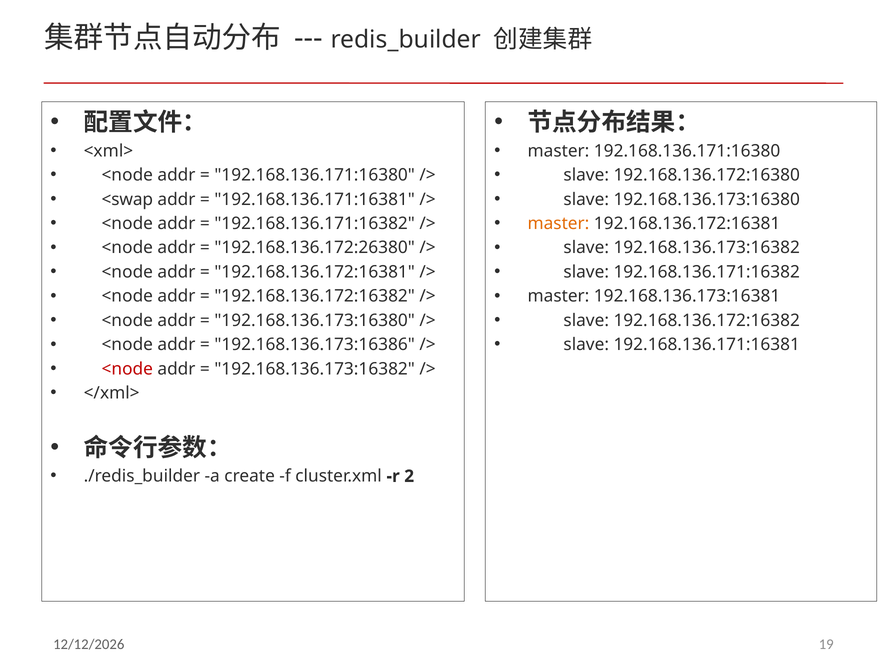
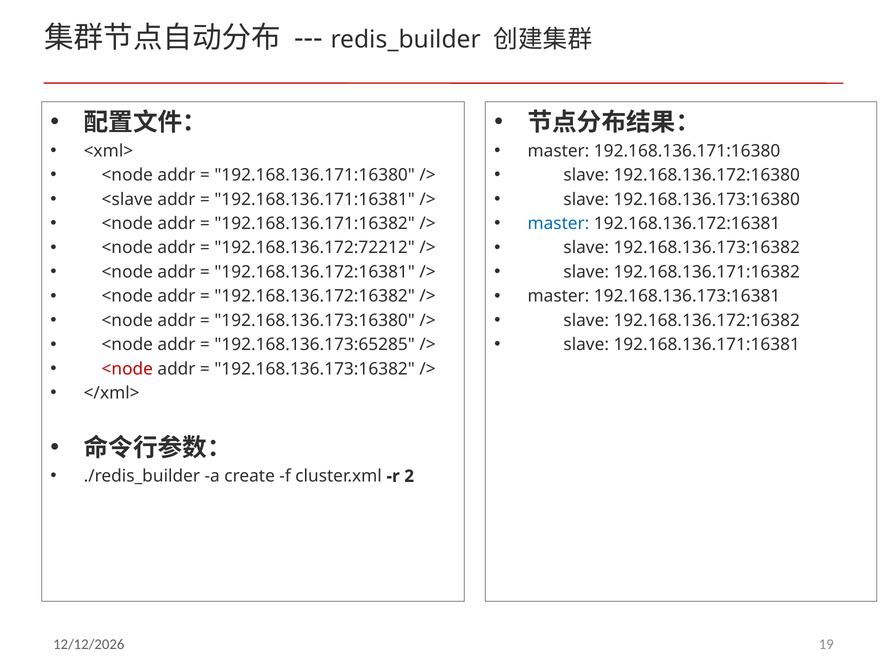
<swap: <swap -> <slave
master at (558, 223) colour: orange -> blue
192.168.136.172:26380: 192.168.136.172:26380 -> 192.168.136.172:72212
192.168.136.173:16386: 192.168.136.173:16386 -> 192.168.136.173:65285
